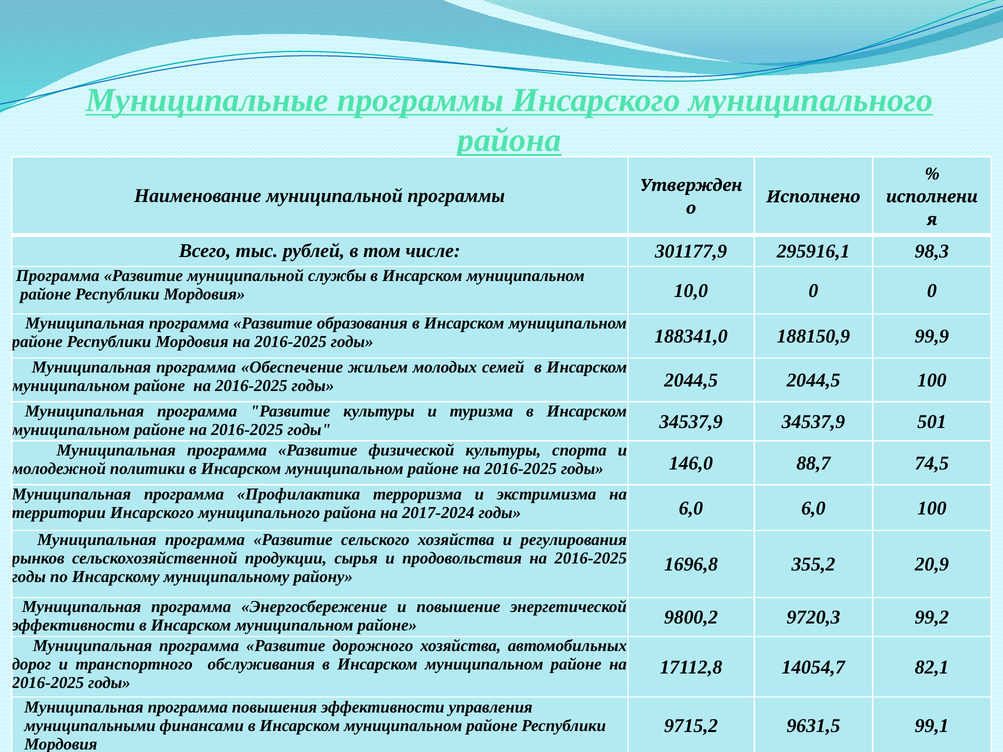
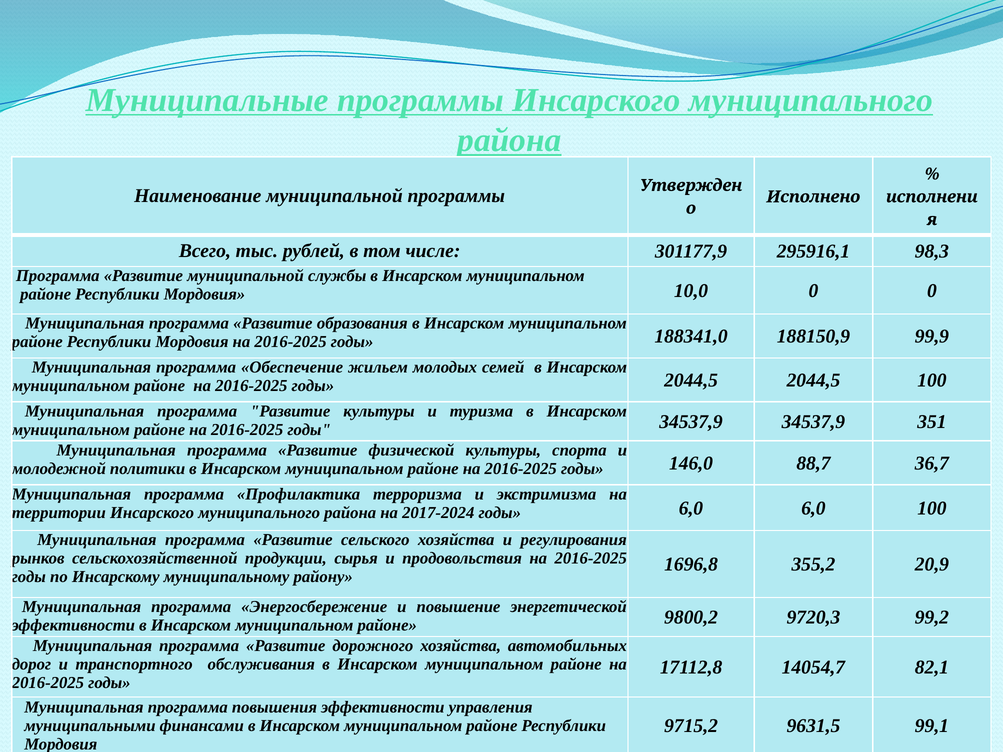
501: 501 -> 351
74,5: 74,5 -> 36,7
